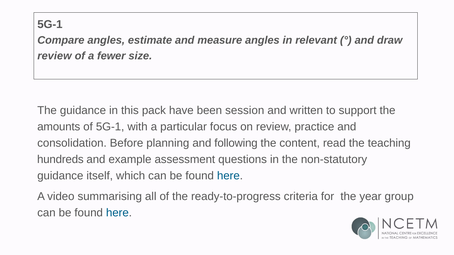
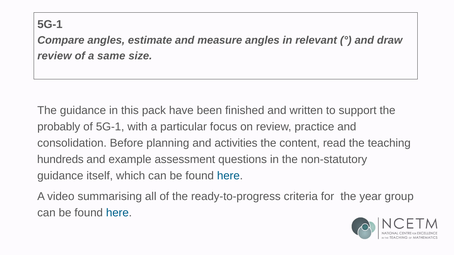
fewer: fewer -> same
session: session -> finished
amounts: amounts -> probably
following: following -> activities
